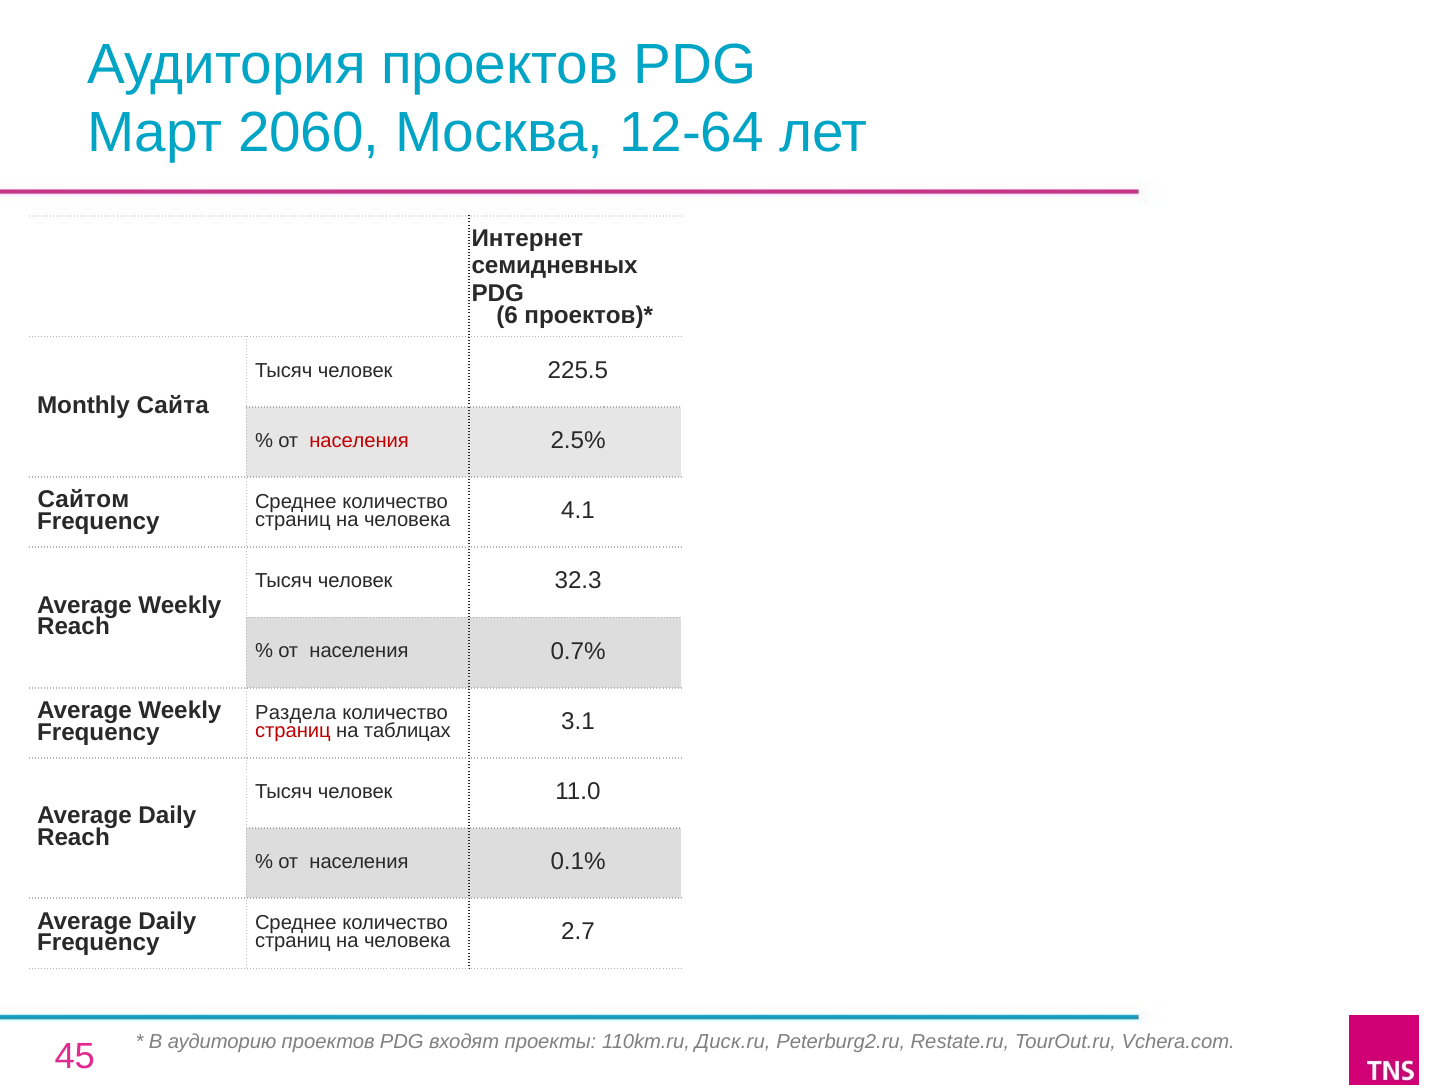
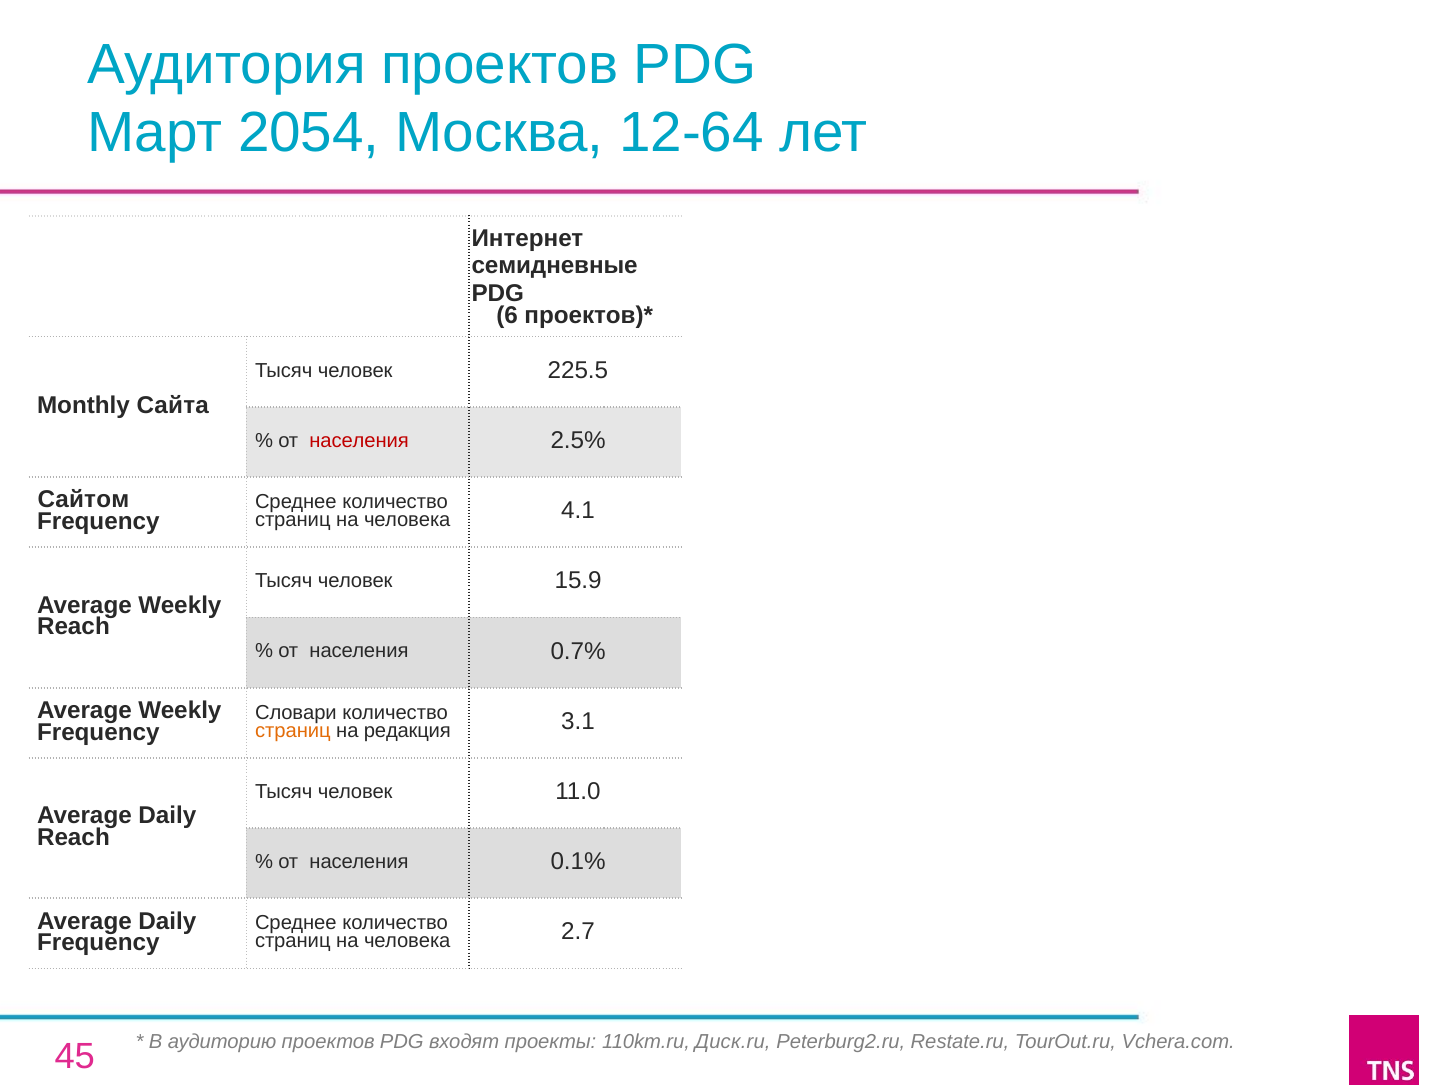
2060: 2060 -> 2054
семидневных: семидневных -> семидневные
32.3: 32.3 -> 15.9
Раздела: Раздела -> Словари
страниц at (293, 730) colour: red -> orange
таблицах: таблицах -> редакция
